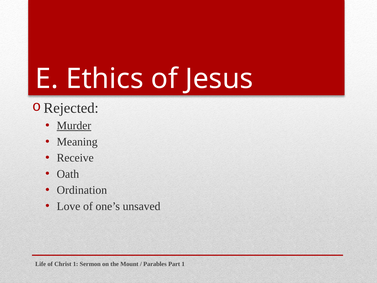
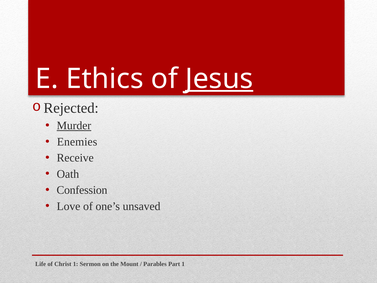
Jesus underline: none -> present
Meaning: Meaning -> Enemies
Ordination: Ordination -> Confession
